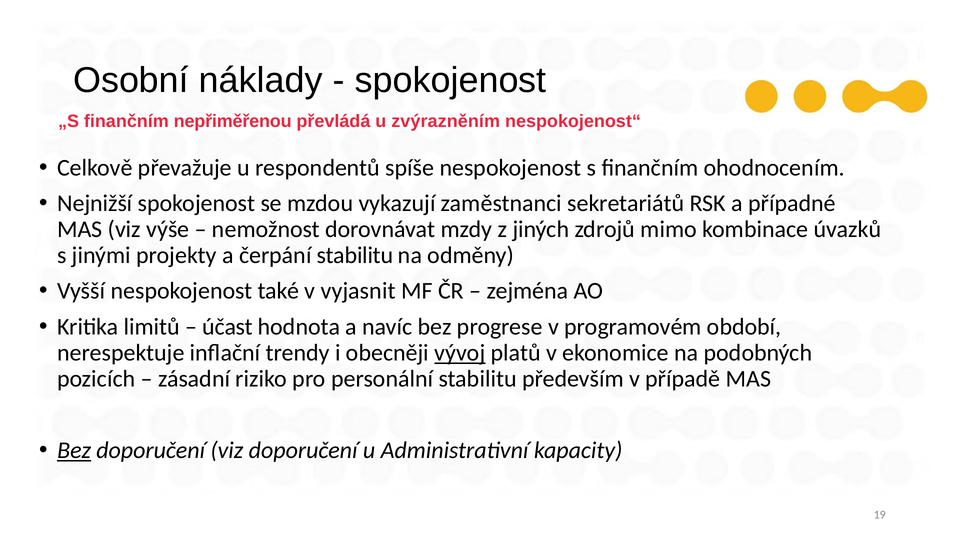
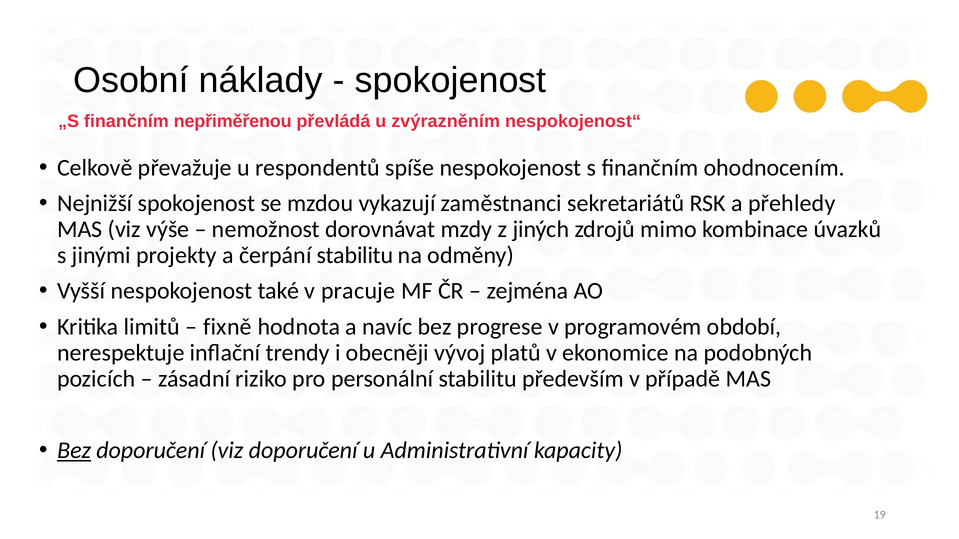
případné: případné -> přehledy
vyjasnit: vyjasnit -> pracuje
účast: účast -> fixně
vývoj underline: present -> none
